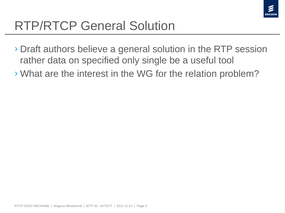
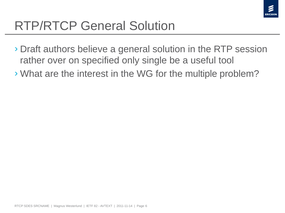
data: data -> over
relation: relation -> multiple
